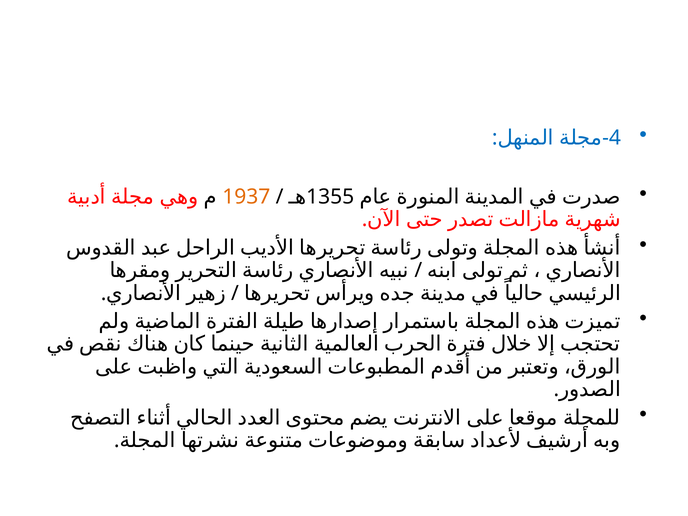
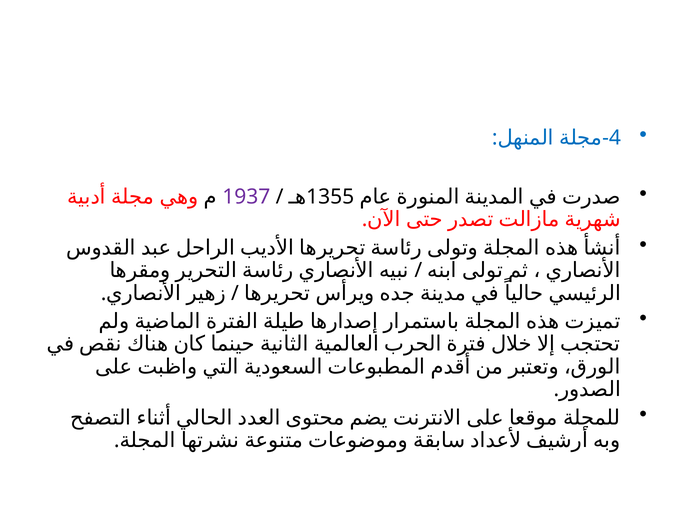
1937 colour: orange -> purple
